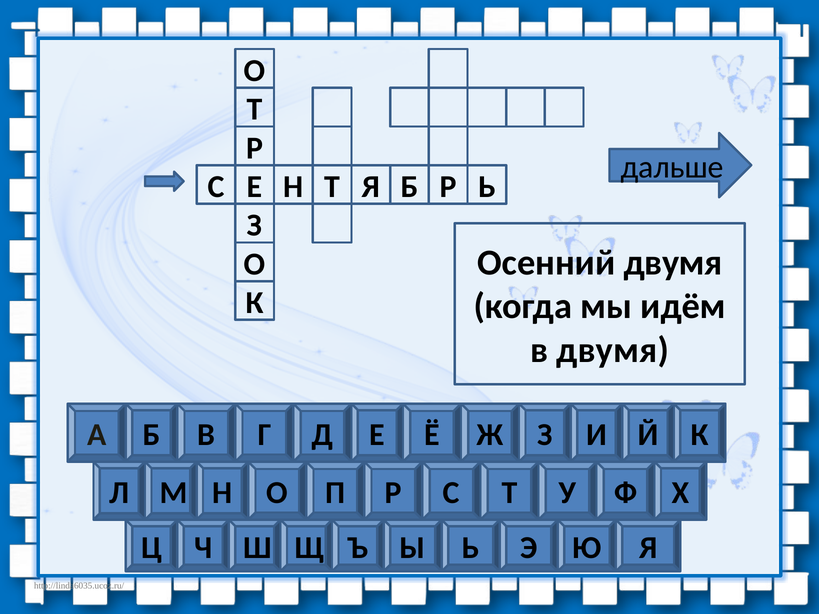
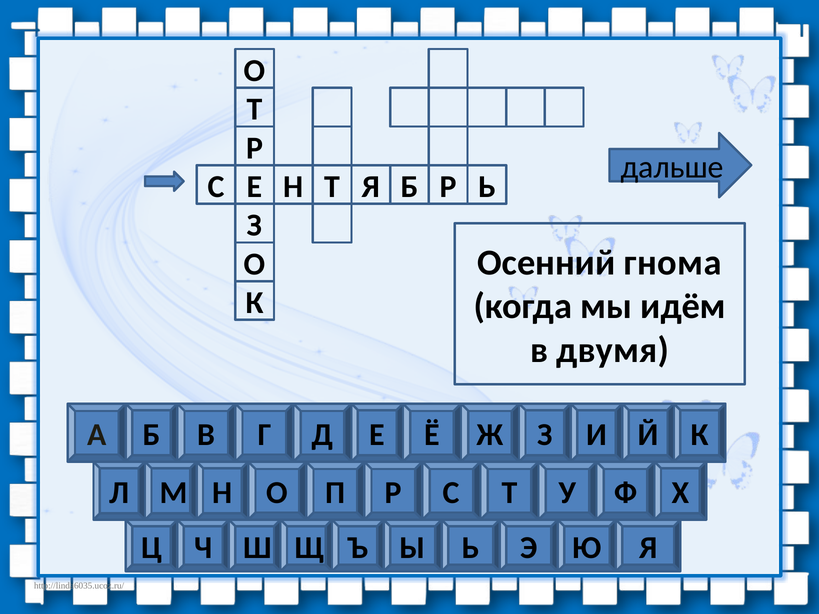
Осенний двумя: двумя -> гнома
